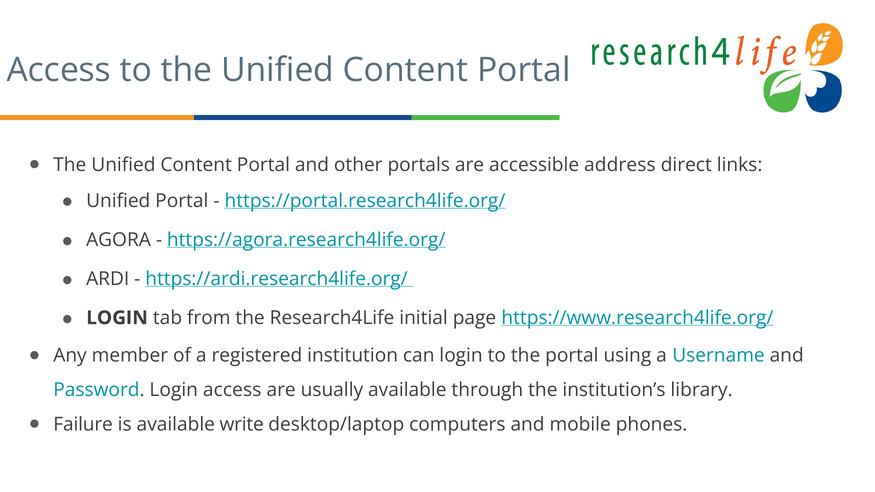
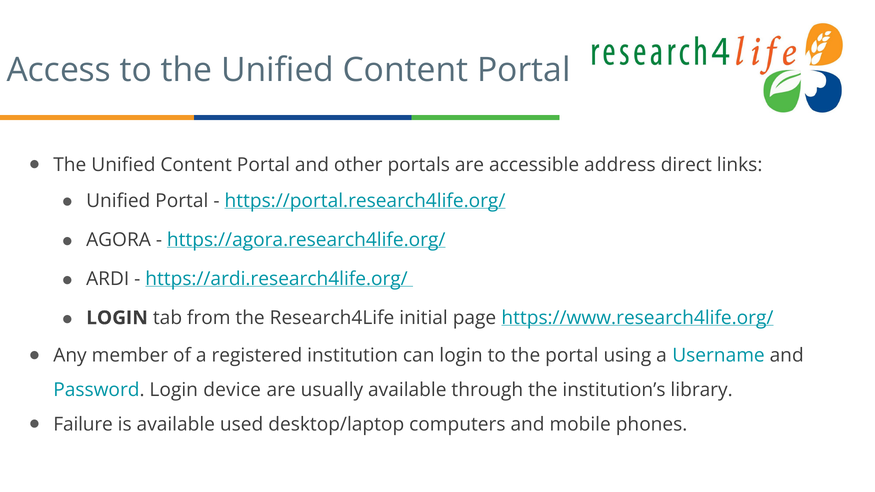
Login access: access -> device
write: write -> used
